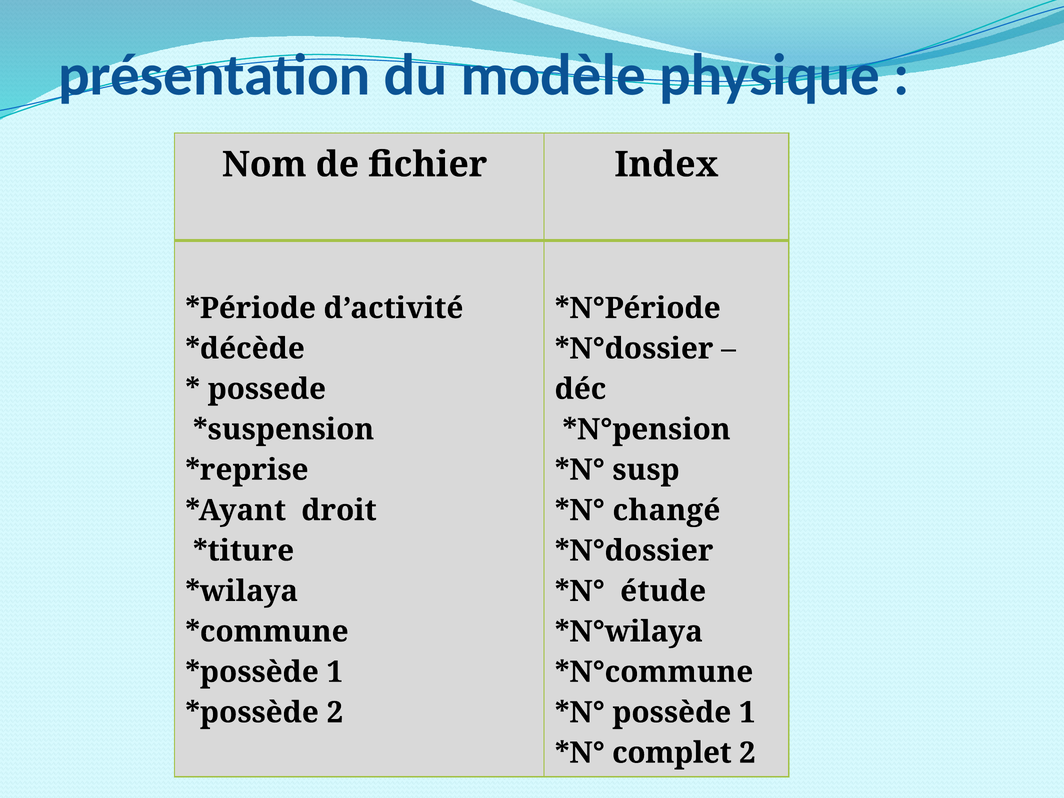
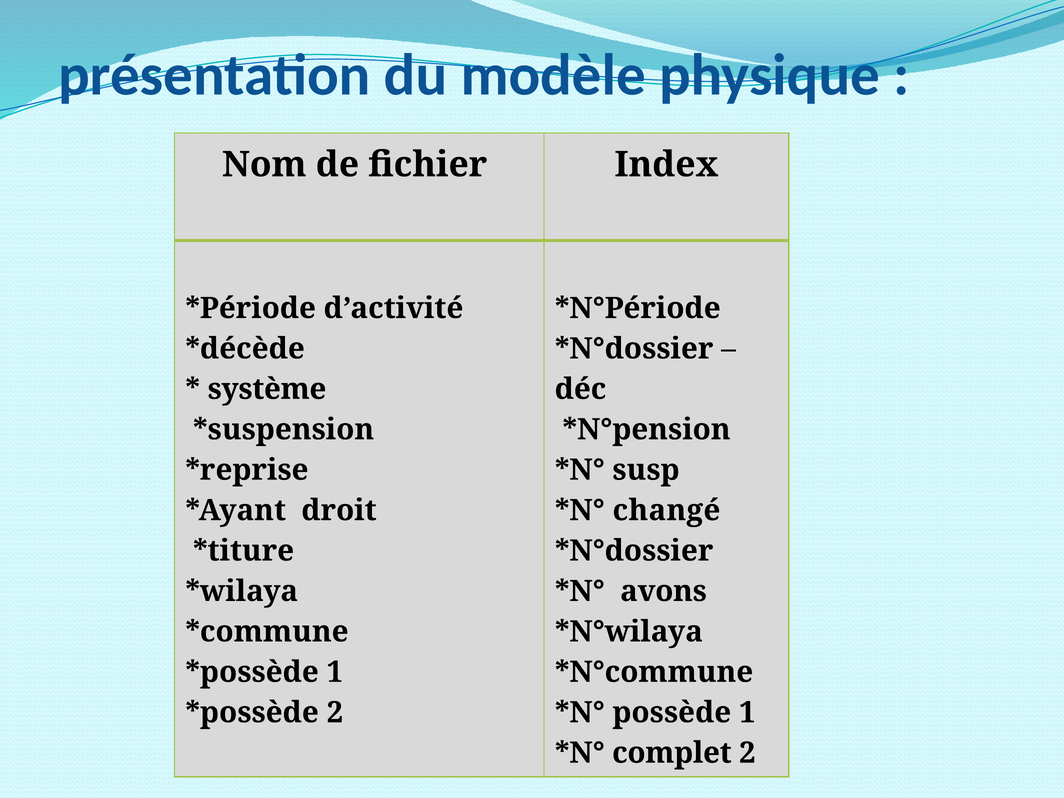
possede: possede -> système
étude: étude -> avons
